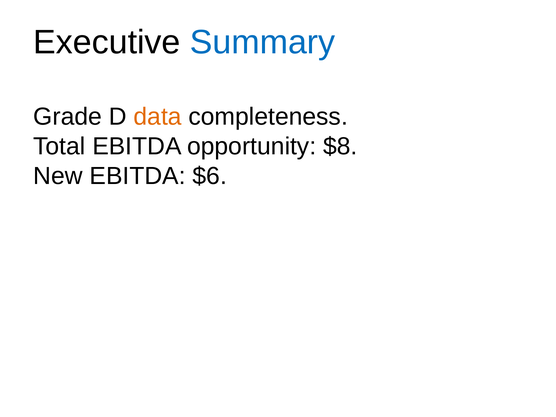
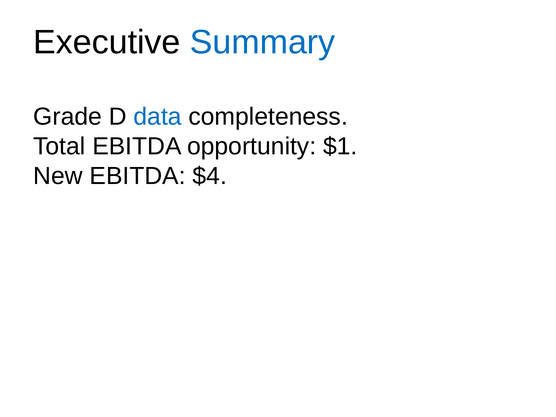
data colour: orange -> blue
$8: $8 -> $1
$6: $6 -> $4
